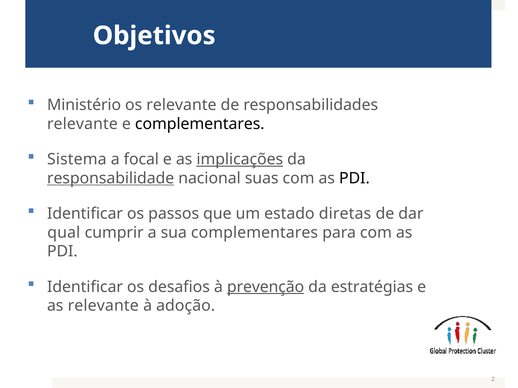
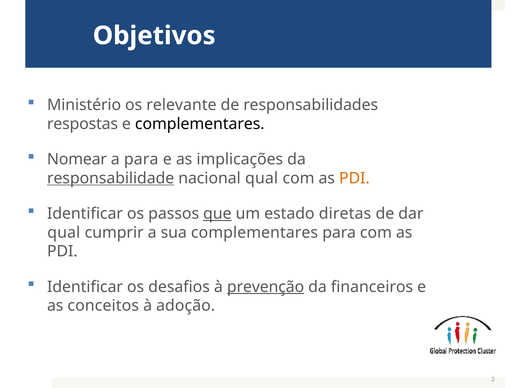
relevante at (82, 124): relevante -> respostas
Sistema: Sistema -> Nomear
a focal: focal -> para
implicações underline: present -> none
nacional suas: suas -> qual
PDI at (354, 178) colour: black -> orange
que underline: none -> present
estratégias: estratégias -> financeiros
as relevante: relevante -> conceitos
